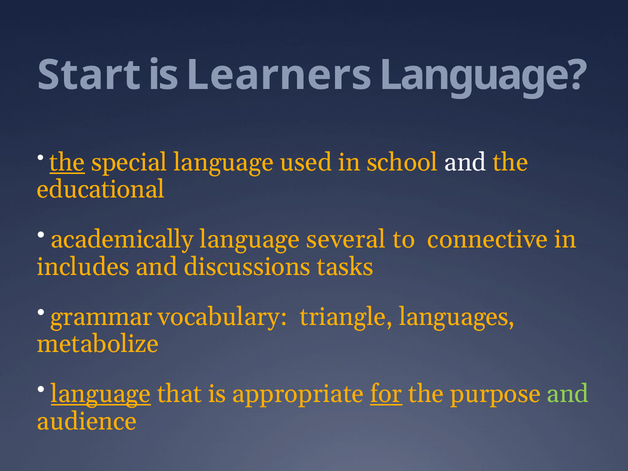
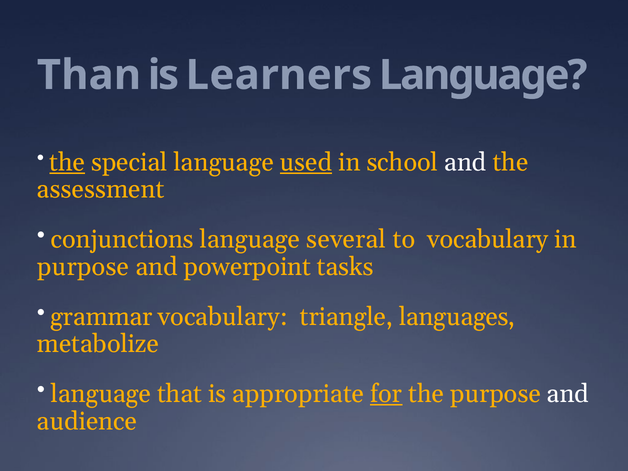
Start: Start -> Than
used underline: none -> present
educational: educational -> assessment
academically: academically -> conjunctions
to connective: connective -> vocabulary
includes at (83, 267): includes -> purpose
discussions: discussions -> powerpoint
language at (101, 394) underline: present -> none
and at (568, 394) colour: light green -> white
